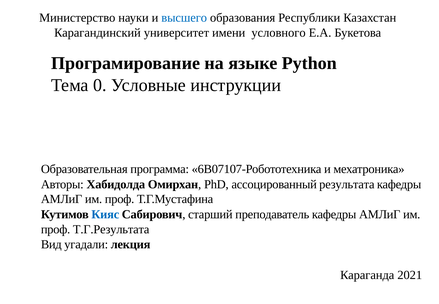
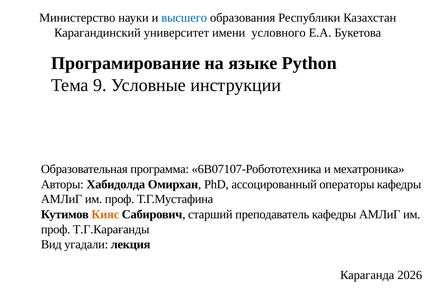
0: 0 -> 9
результата: результата -> операторы
Кияс colour: blue -> orange
Т.Г.Результата: Т.Г.Результата -> Т.Г.Карағанды
2021: 2021 -> 2026
